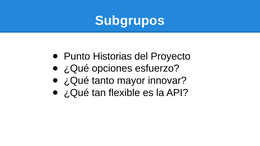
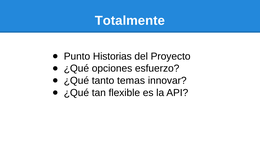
Subgrupos: Subgrupos -> Totalmente
mayor: mayor -> temas
